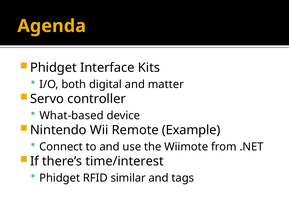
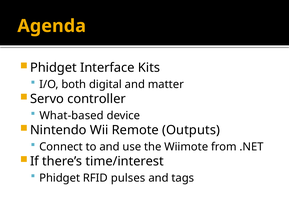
Example: Example -> Outputs
similar: similar -> pulses
